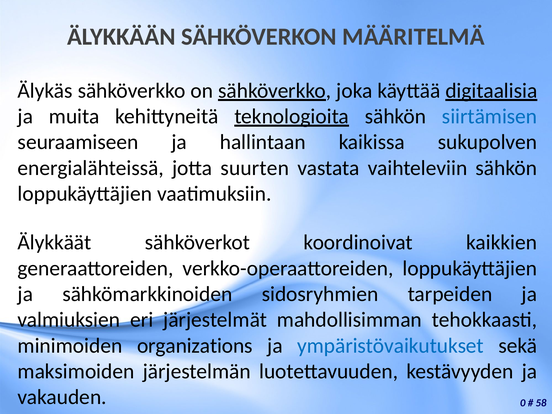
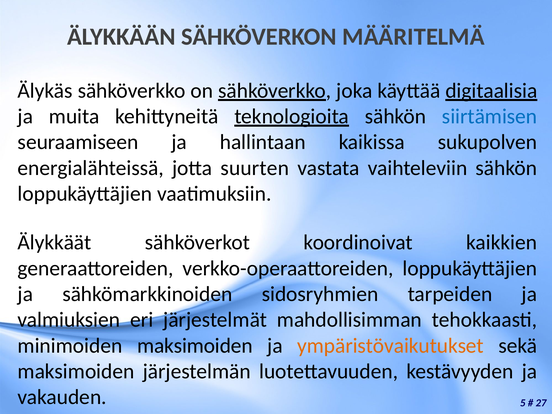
minimoiden organizations: organizations -> maksimoiden
ympäristövaikutukset colour: blue -> orange
0: 0 -> 5
58: 58 -> 27
